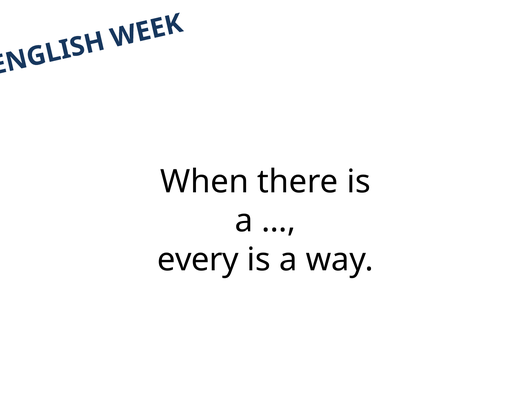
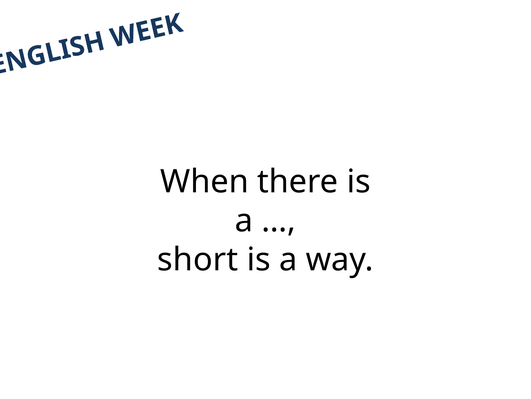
every: every -> short
